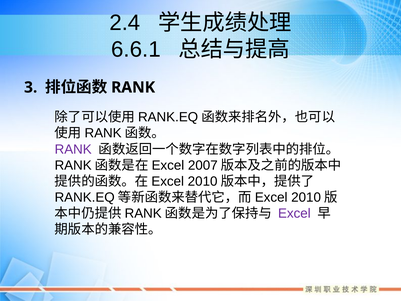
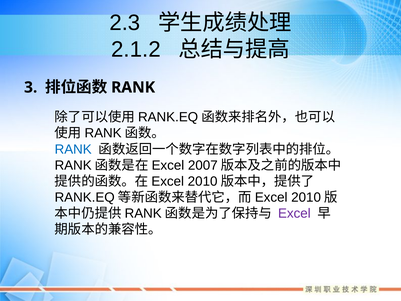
2.4: 2.4 -> 2.3
6.6.1: 6.6.1 -> 2.1.2
RANK at (73, 149) colour: purple -> blue
